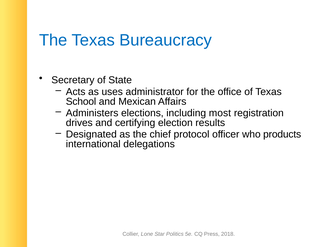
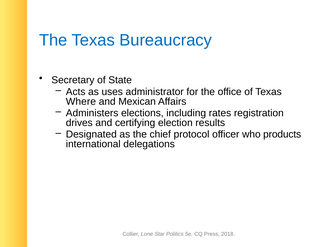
School: School -> Where
most: most -> rates
